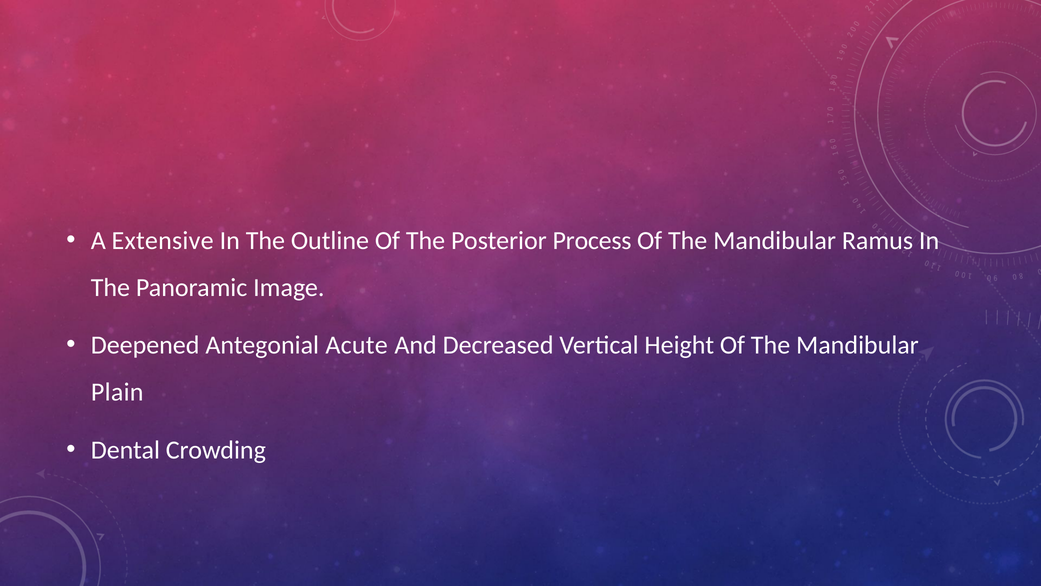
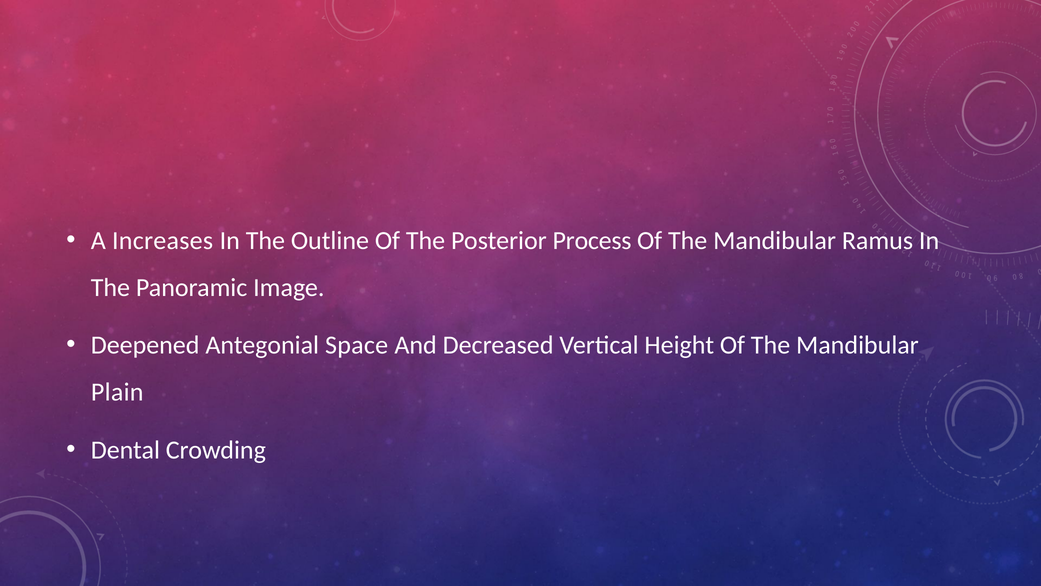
Extensive: Extensive -> Increases
Acute: Acute -> Space
